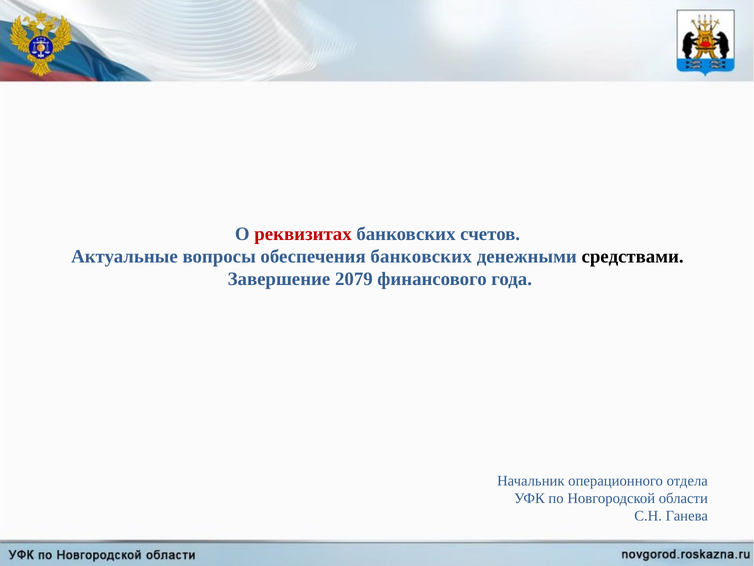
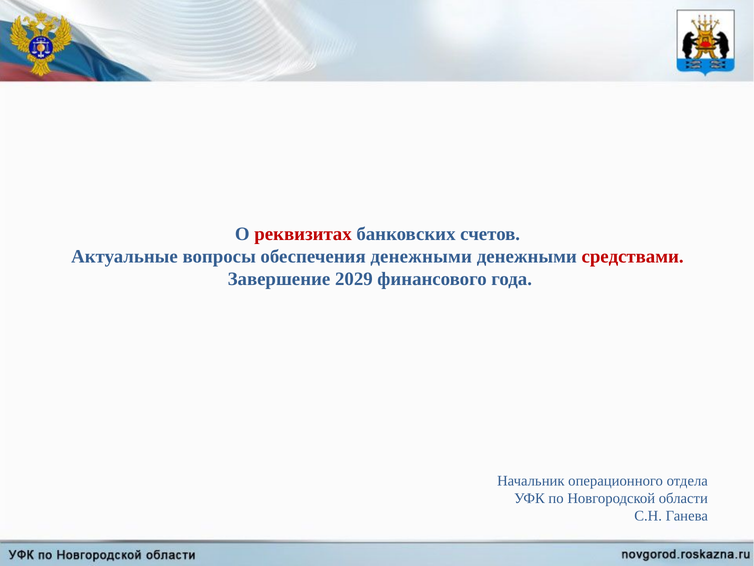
обеспечения банковских: банковских -> денежными
средствами colour: black -> red
2079: 2079 -> 2029
